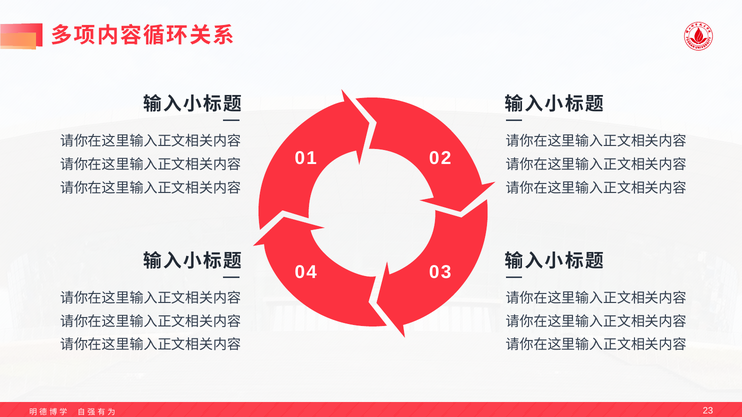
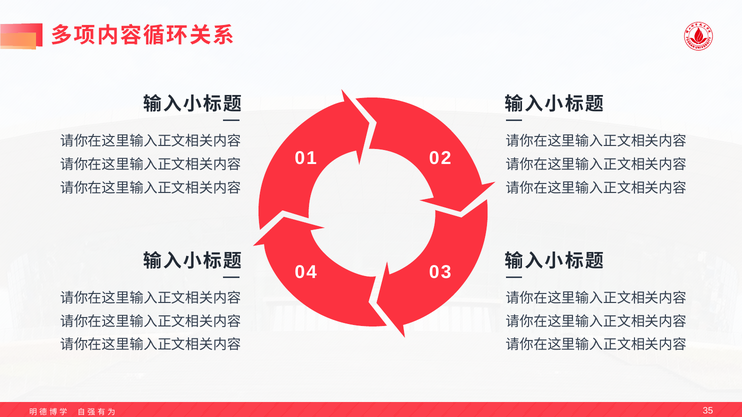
23: 23 -> 35
